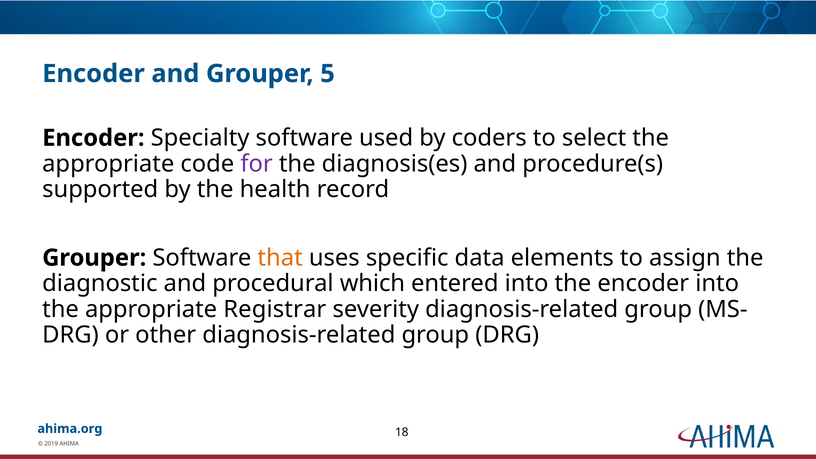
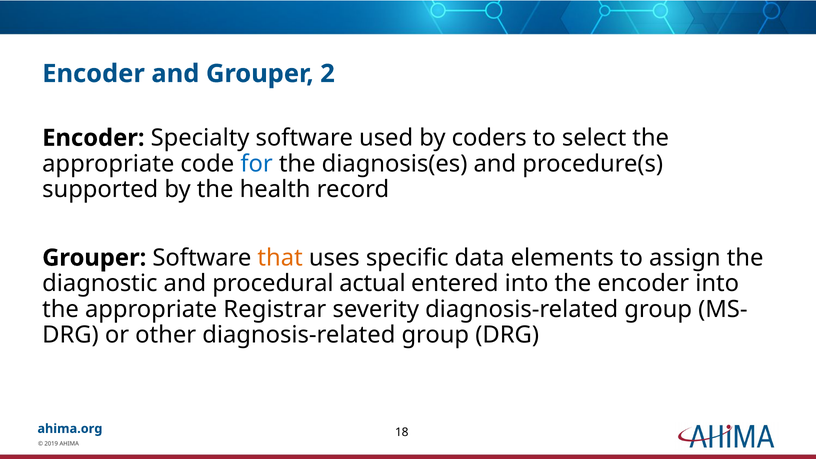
5: 5 -> 2
for colour: purple -> blue
which: which -> actual
